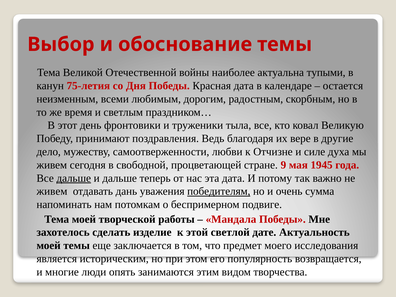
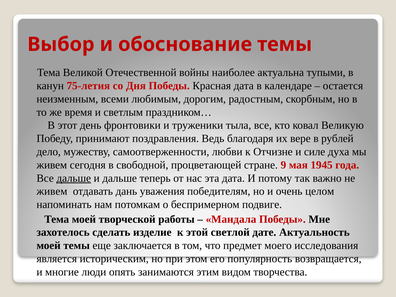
другие: другие -> рублей
победителям underline: present -> none
сумма: сумма -> целом
